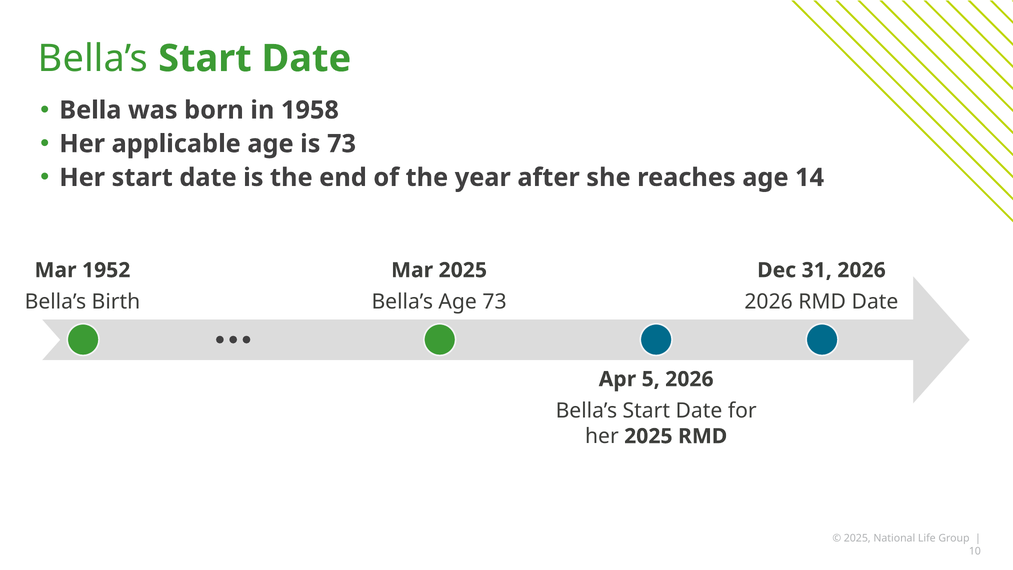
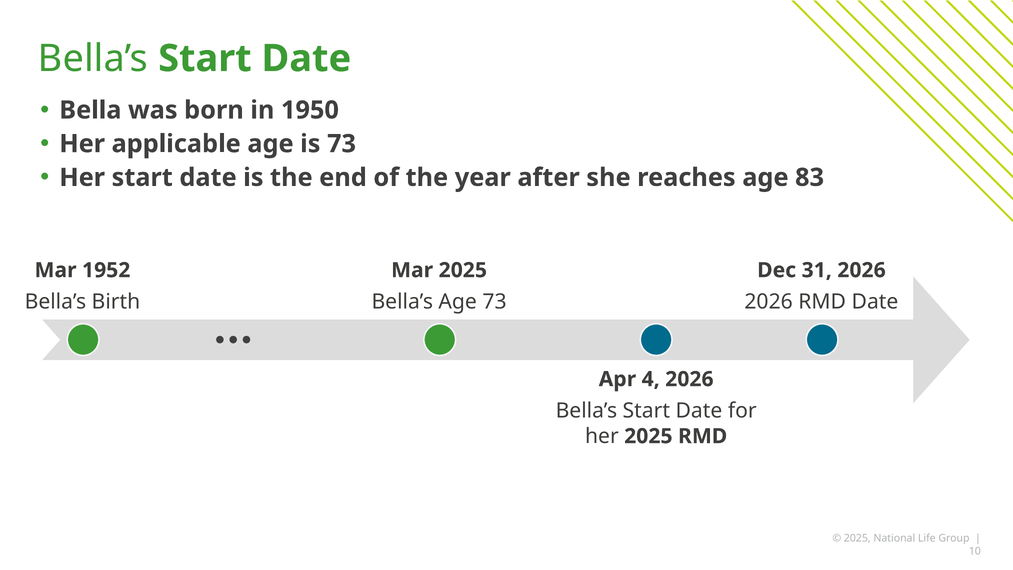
1958: 1958 -> 1950
14: 14 -> 83
5: 5 -> 4
